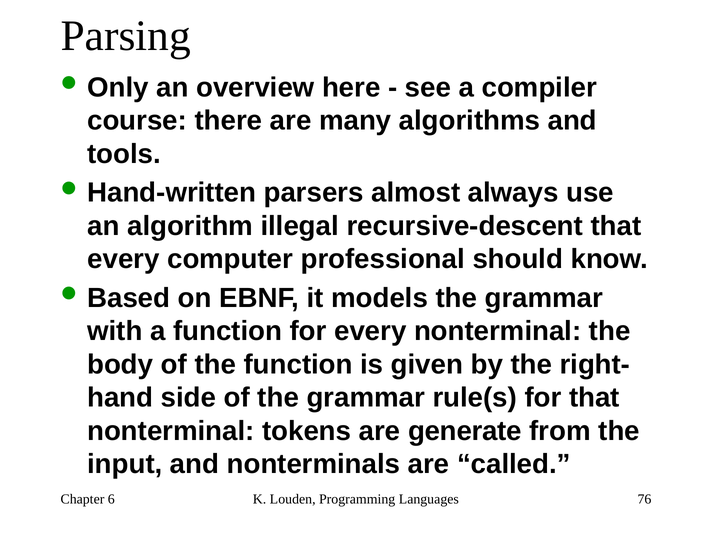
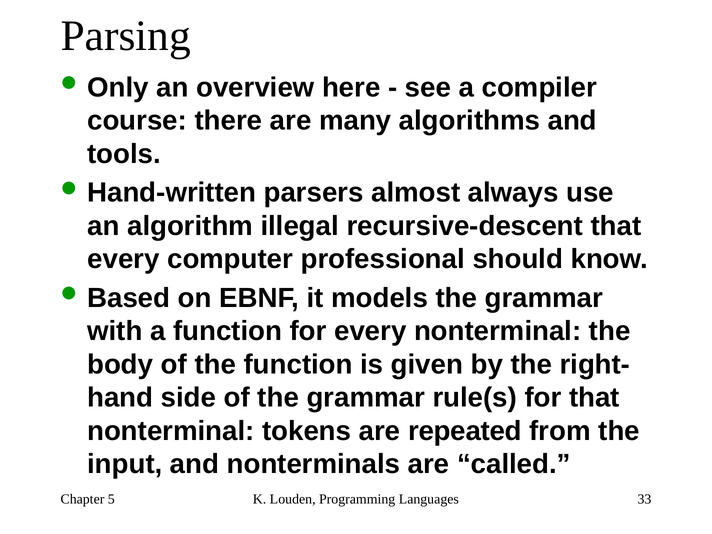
generate: generate -> repeated
6: 6 -> 5
76: 76 -> 33
